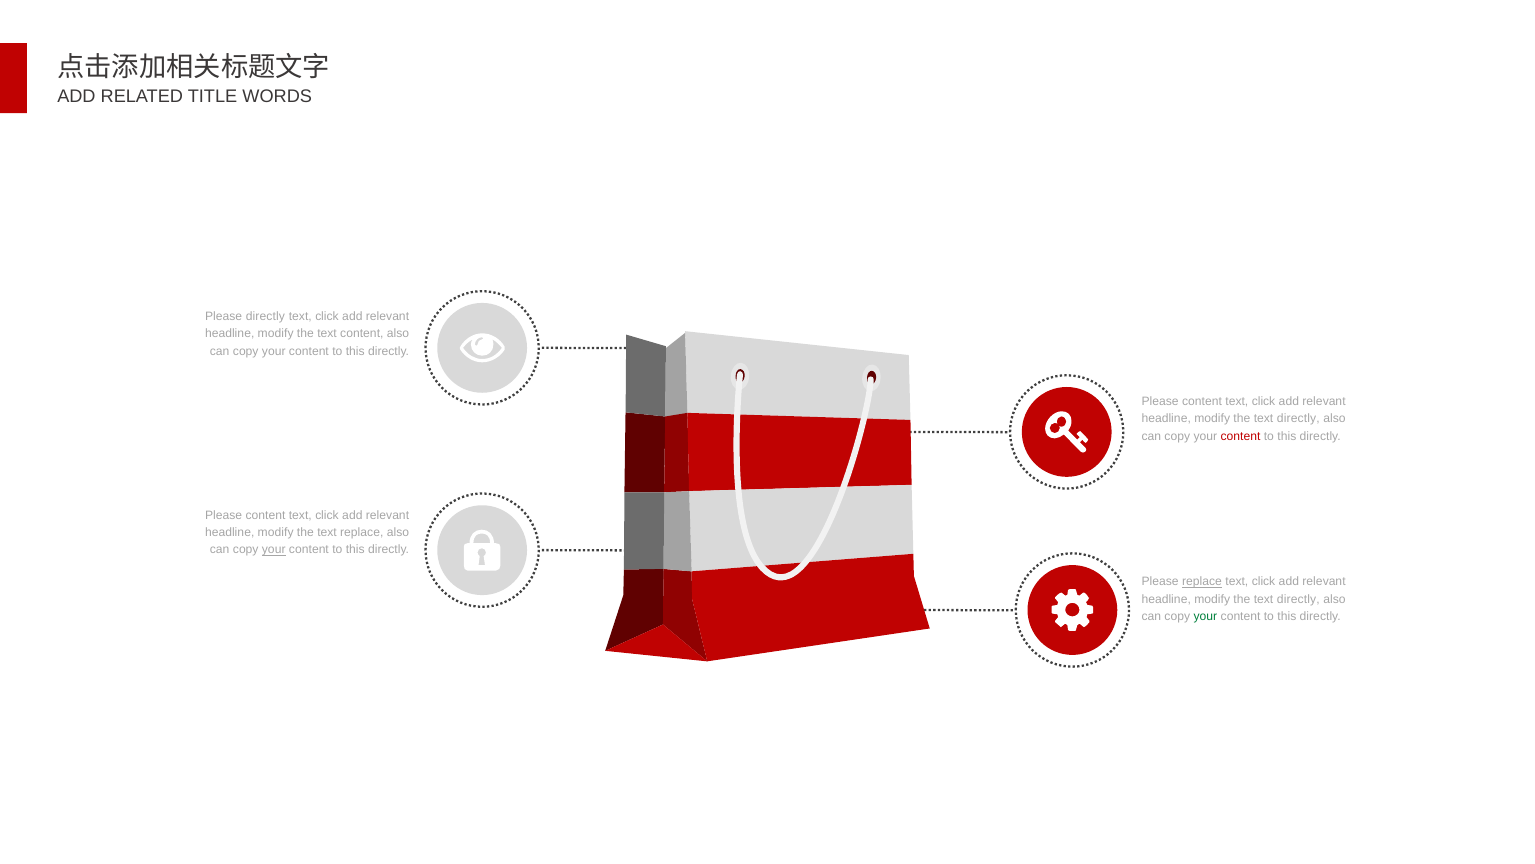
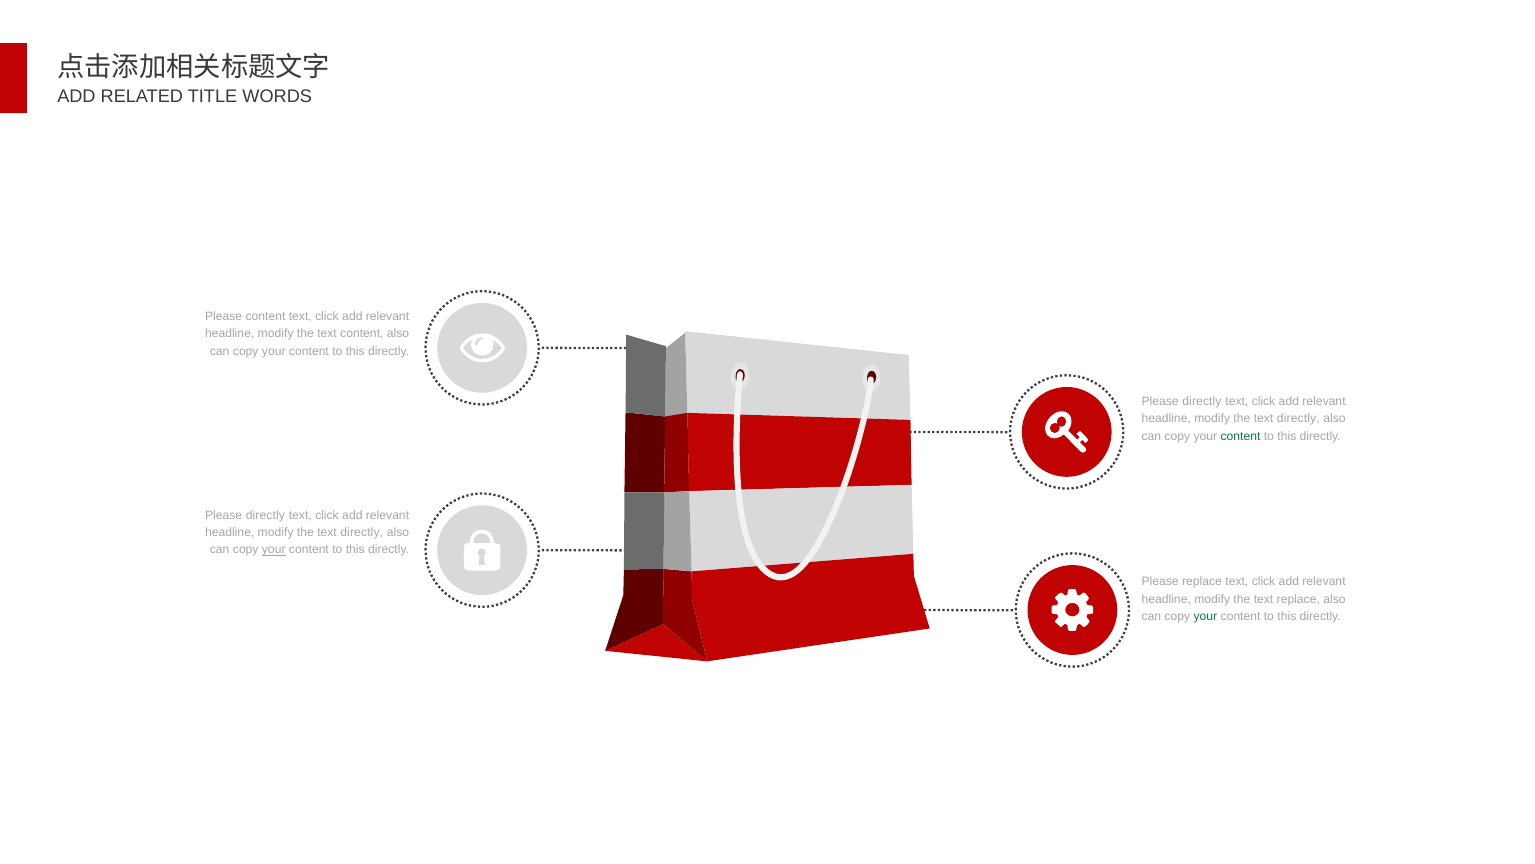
Please directly: directly -> content
content at (1202, 401): content -> directly
content at (1241, 436) colour: red -> green
content at (265, 515): content -> directly
replace at (362, 532): replace -> directly
replace at (1202, 582) underline: present -> none
directly at (1298, 599): directly -> replace
